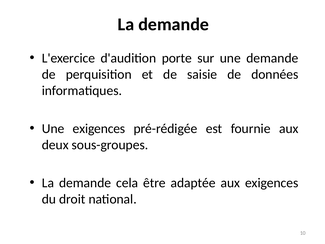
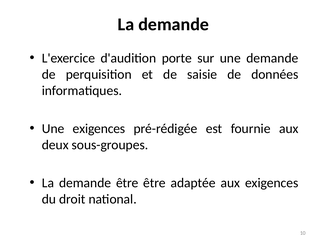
demande cela: cela -> être
